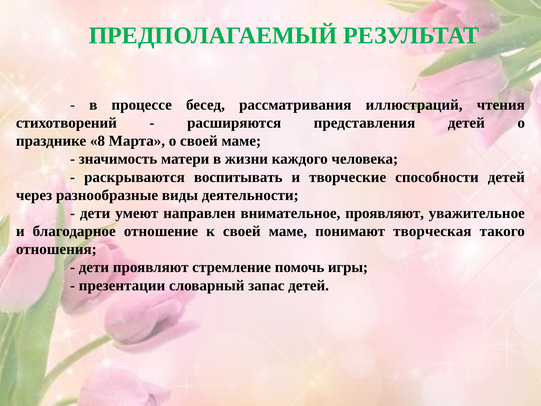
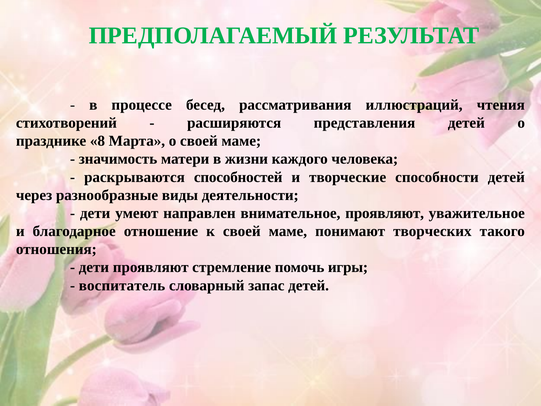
воспитывать: воспитывать -> способностей
творческая: творческая -> творческих
презентации: презентации -> воспитатель
